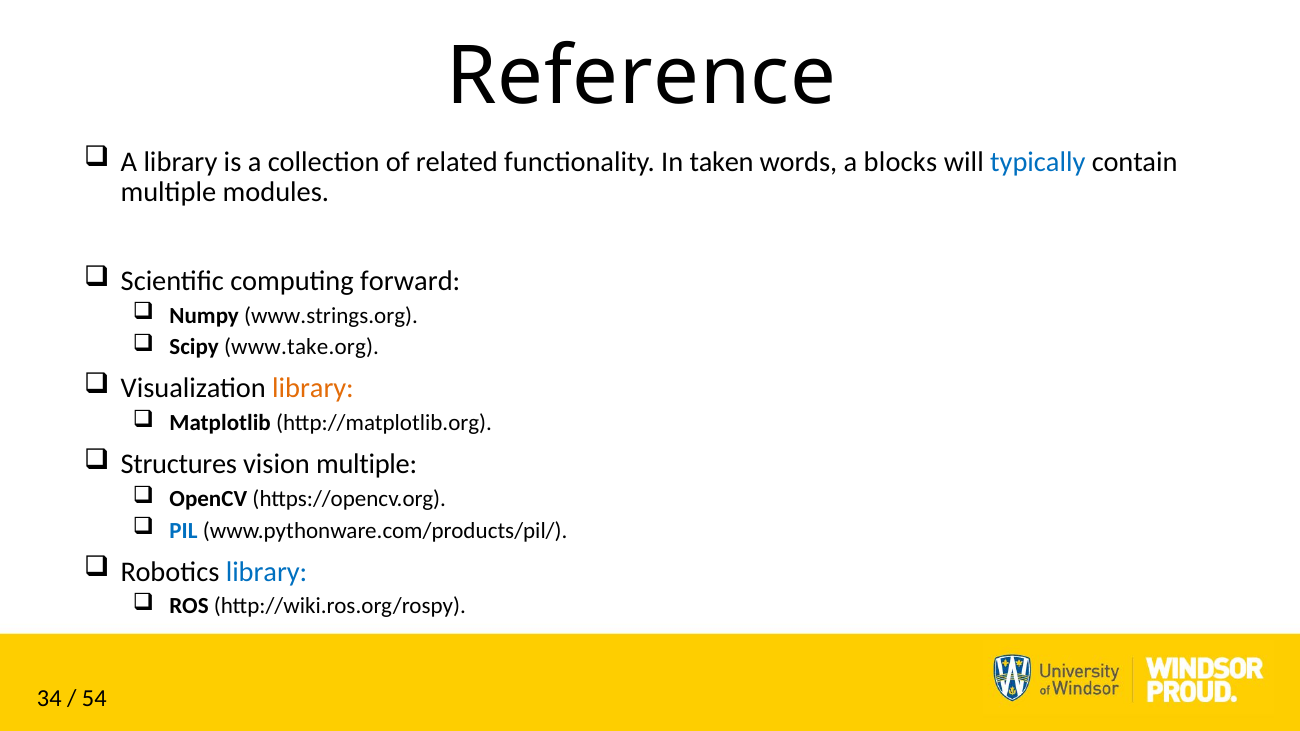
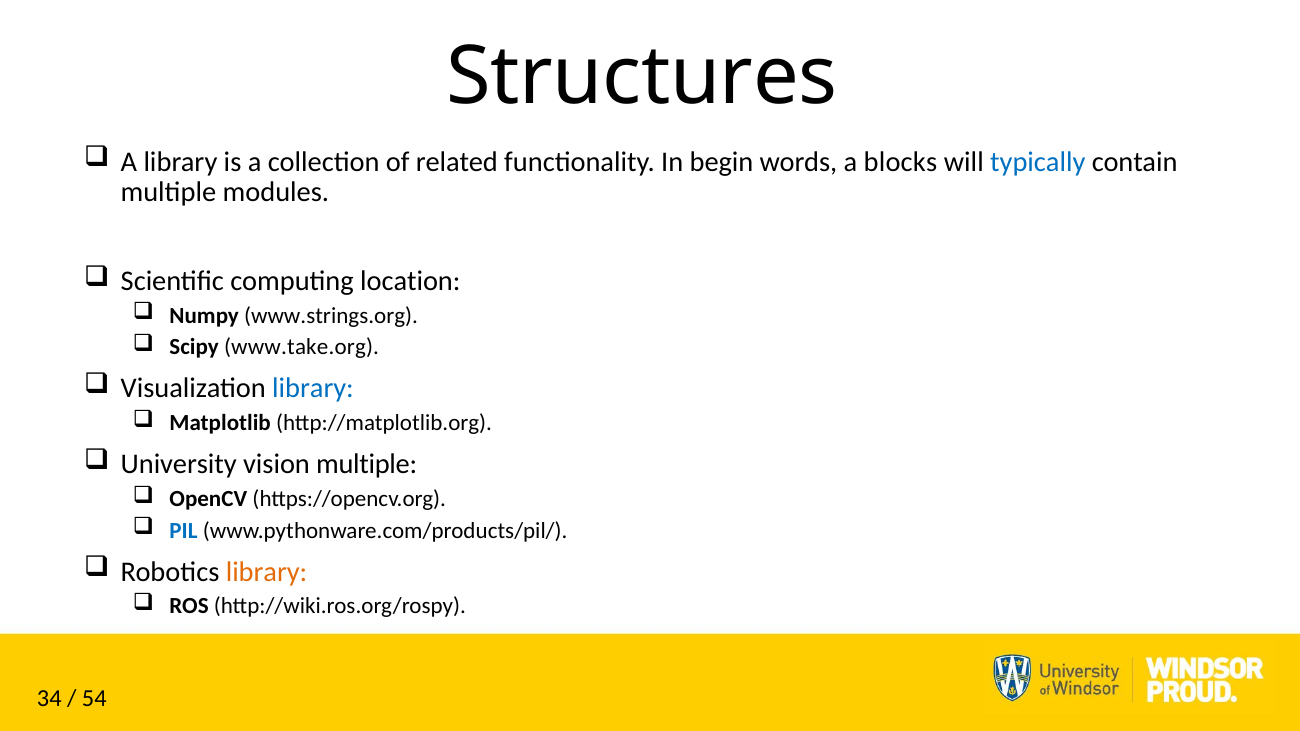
Reference: Reference -> Structures
taken: taken -> begin
forward: forward -> location
library at (313, 389) colour: orange -> blue
Structures: Structures -> University
library at (267, 572) colour: blue -> orange
